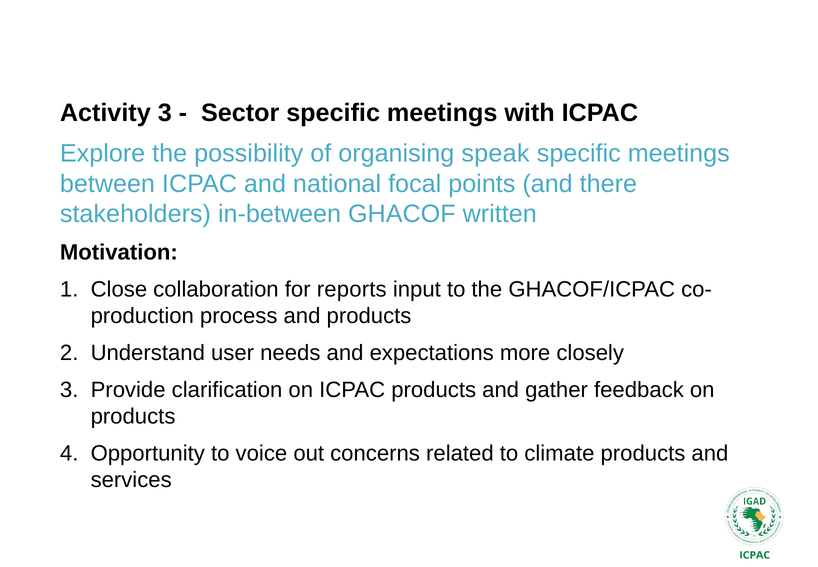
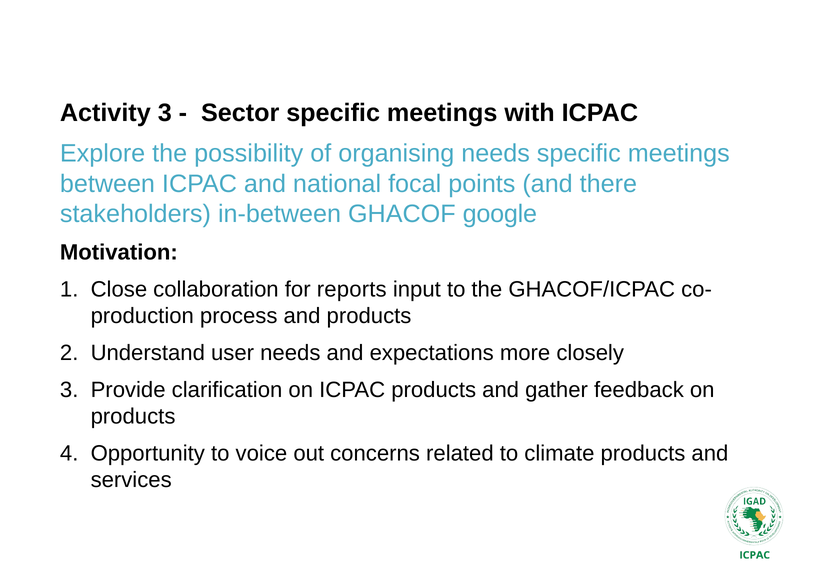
organising speak: speak -> needs
written: written -> google
